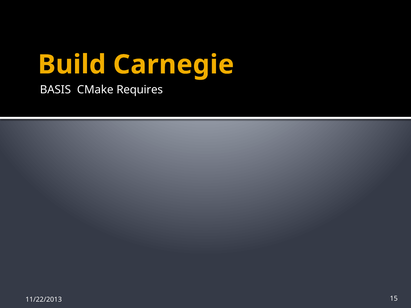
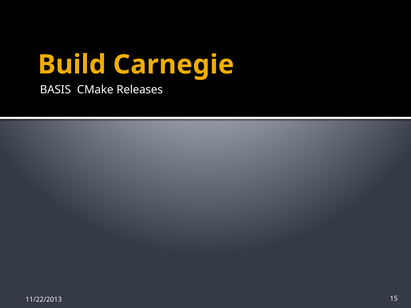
Requires: Requires -> Releases
